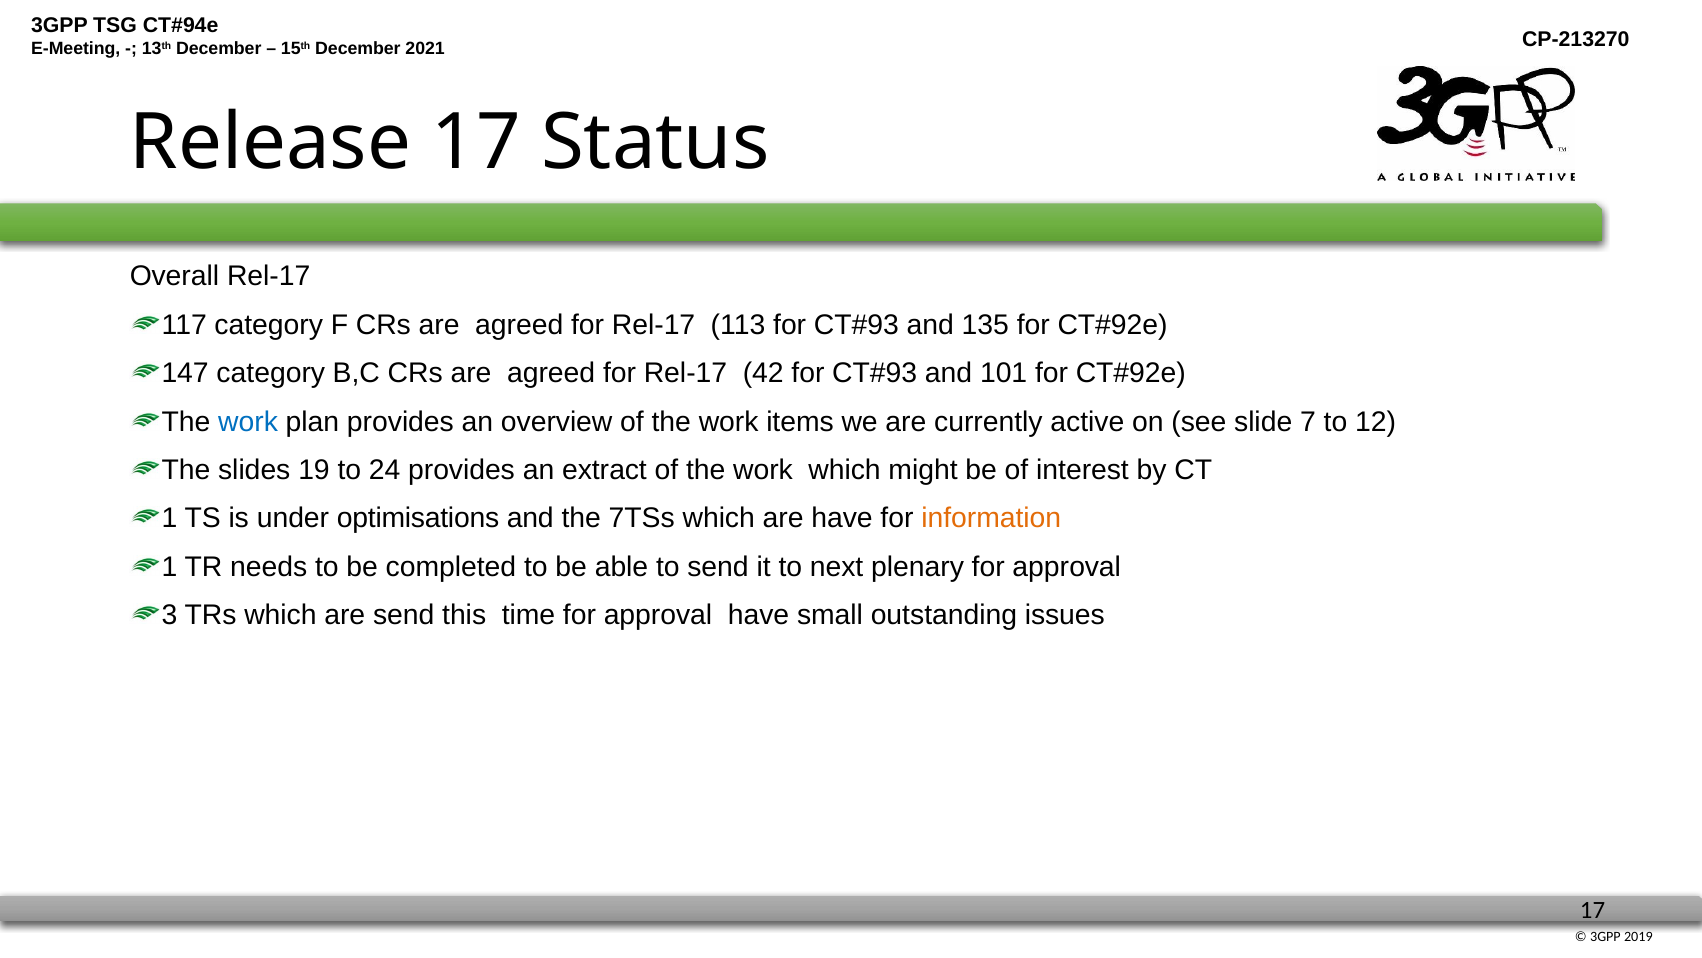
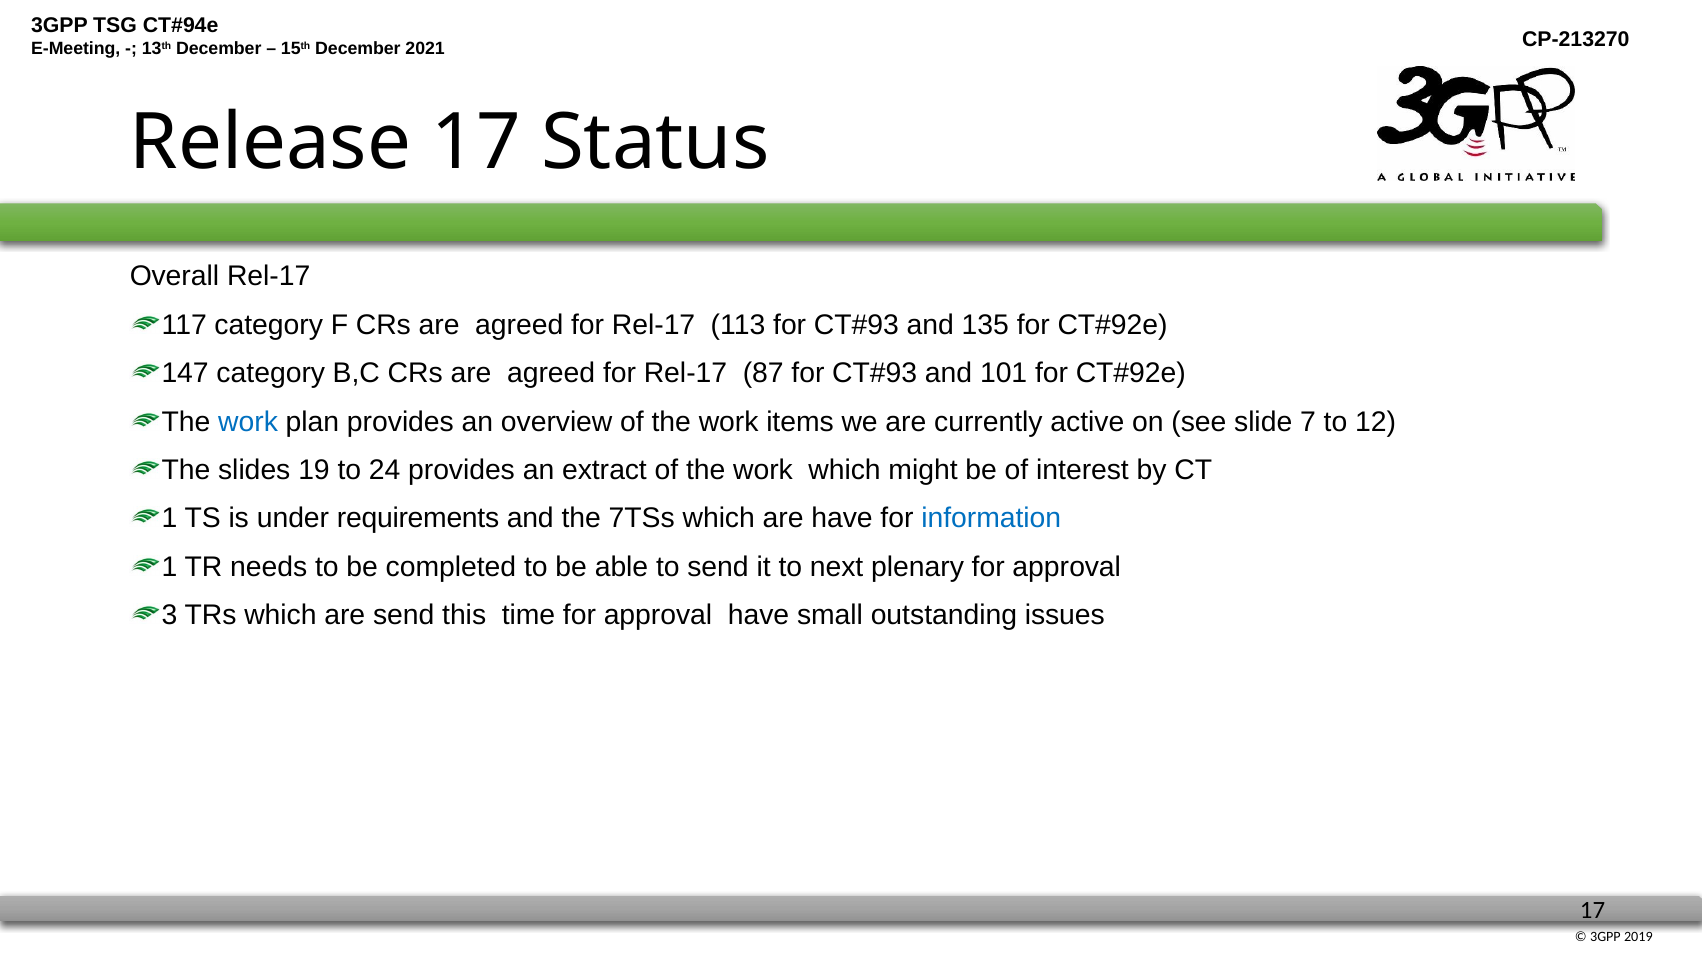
42: 42 -> 87
optimisations: optimisations -> requirements
information colour: orange -> blue
